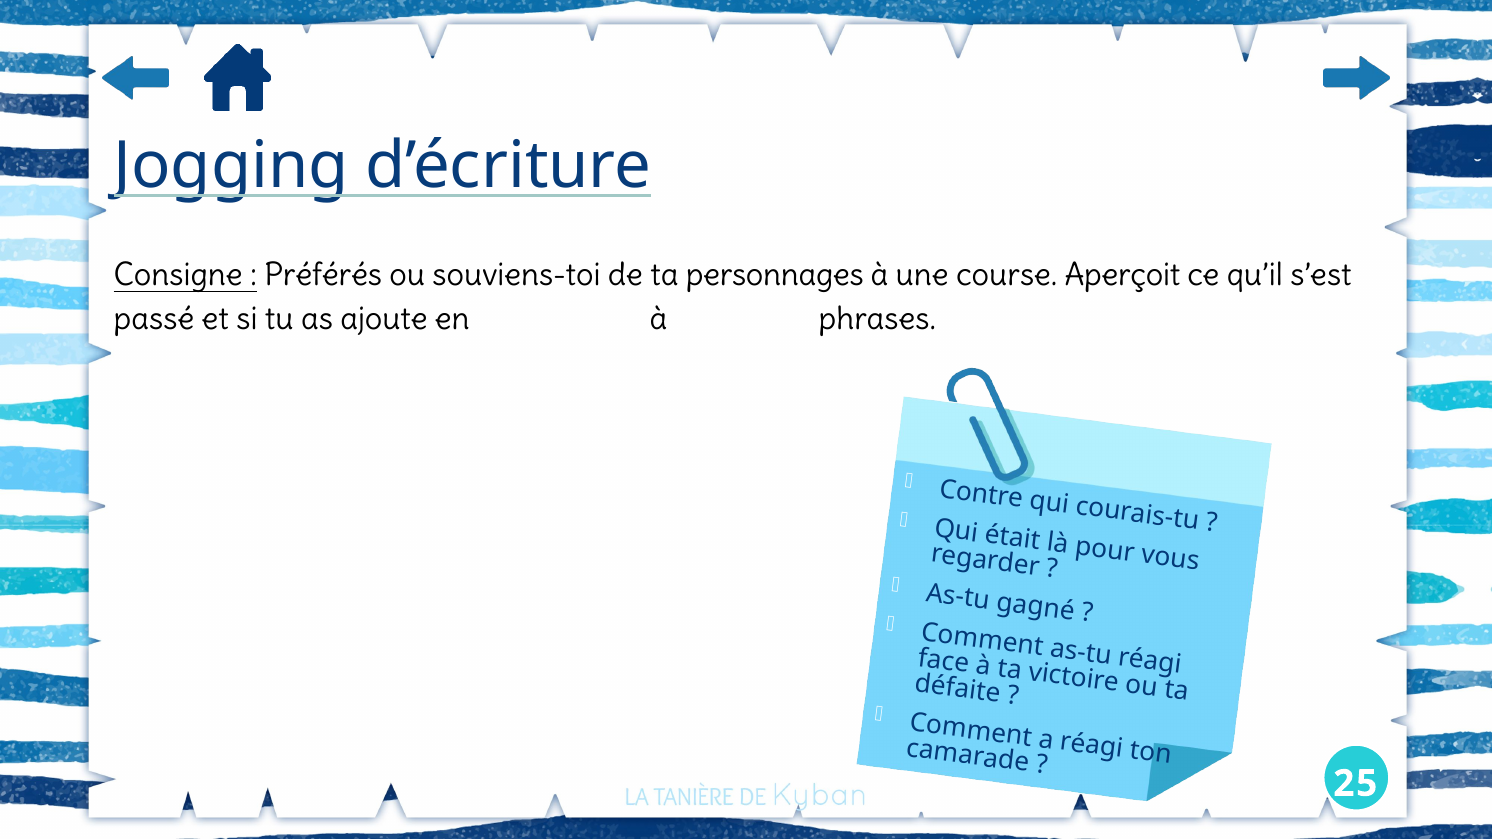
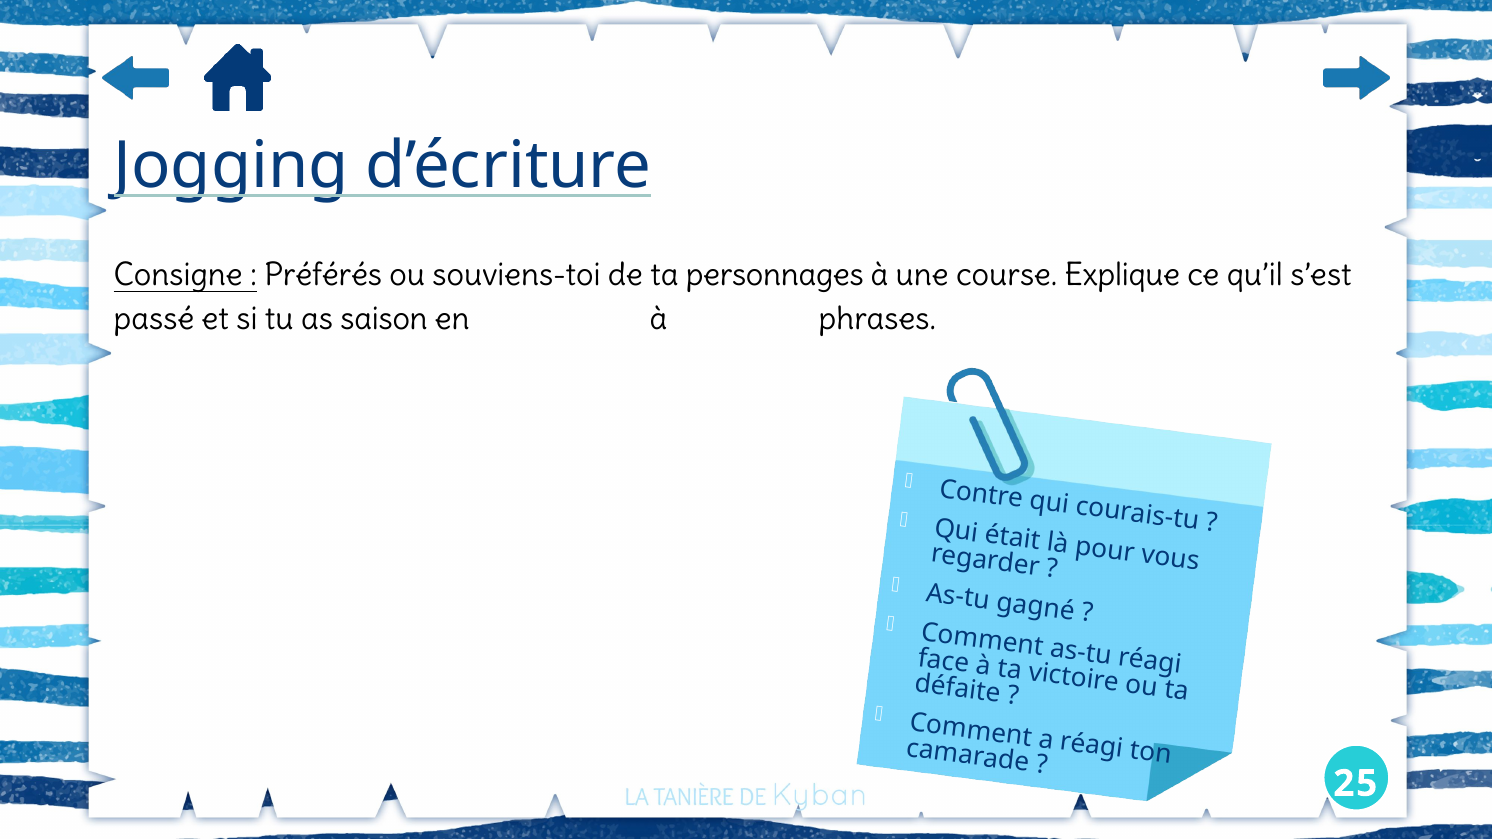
Aperçoit: Aperçoit -> Explique
ajoute: ajoute -> saison
